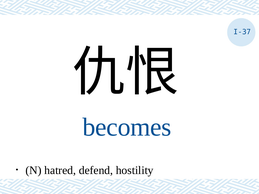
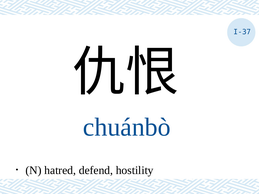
becomes: becomes -> chuánbò
